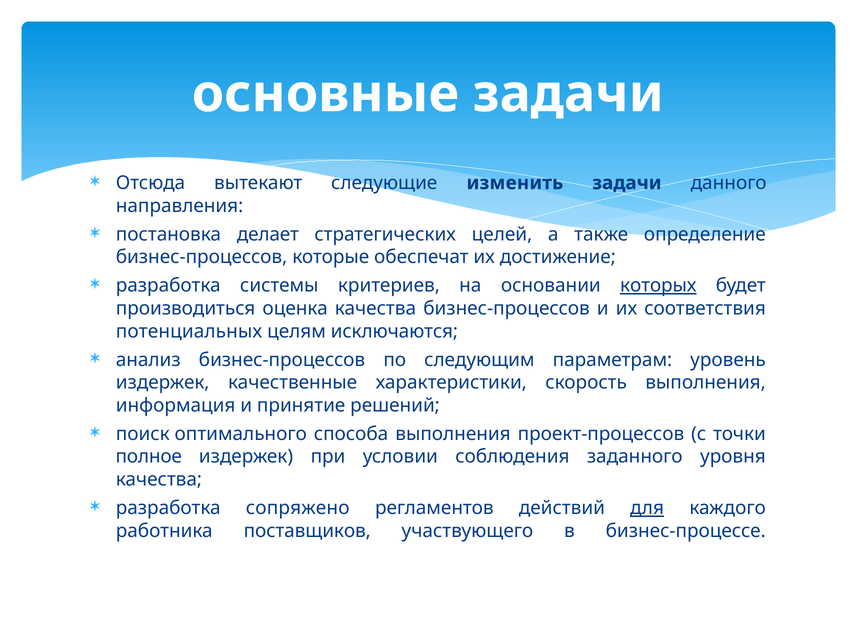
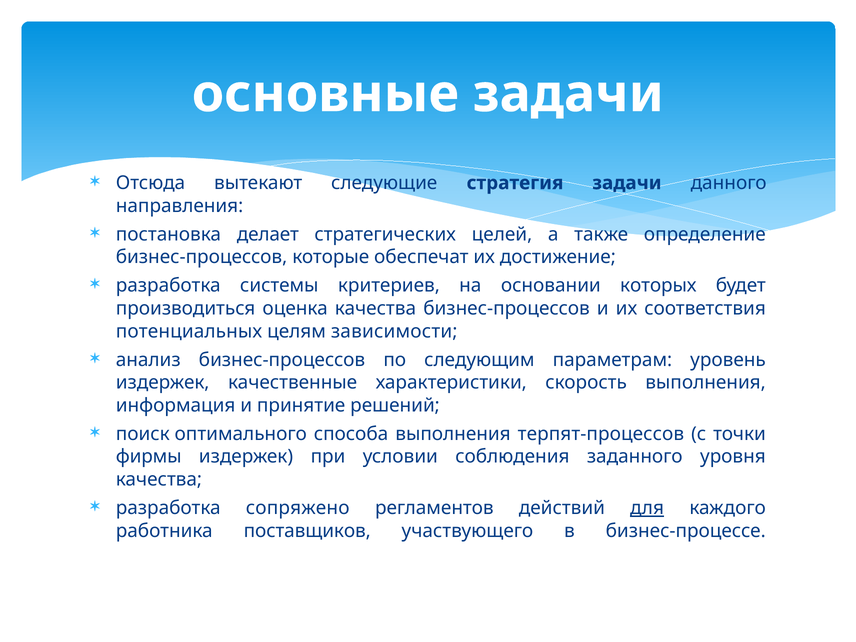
изменить: изменить -> стратегия
которых underline: present -> none
исключаются: исключаются -> зависимости
проект-процессов: проект-процессов -> терпят-процессов
полное: полное -> фирмы
